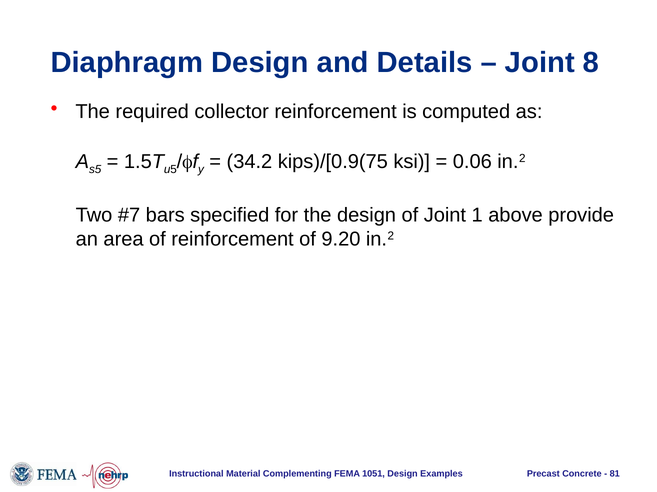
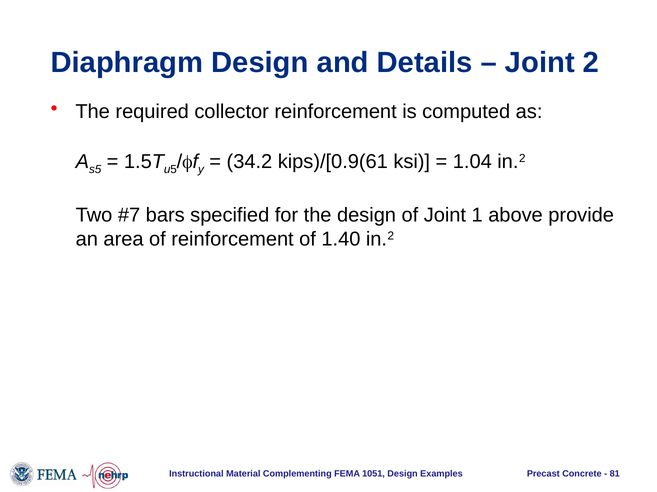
8: 8 -> 2
kips)/[0.9(75: kips)/[0.9(75 -> kips)/[0.9(61
0.06: 0.06 -> 1.04
9.20: 9.20 -> 1.40
